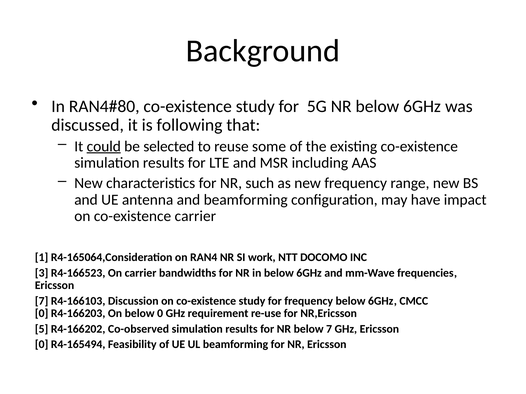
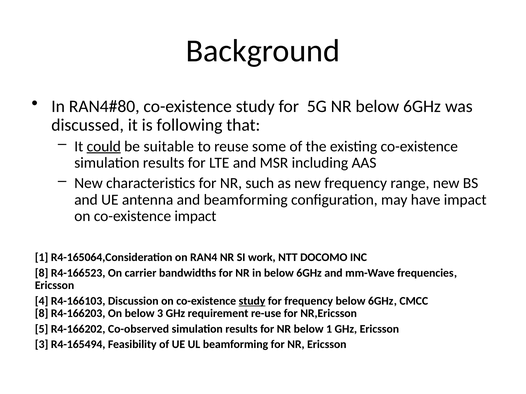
selected: selected -> suitable
co-existence carrier: carrier -> impact
3 at (42, 273): 3 -> 8
7 at (42, 301): 7 -> 4
study at (252, 301) underline: none -> present
0 at (42, 314): 0 -> 8
below 0: 0 -> 3
below 7: 7 -> 1
0 at (42, 345): 0 -> 3
